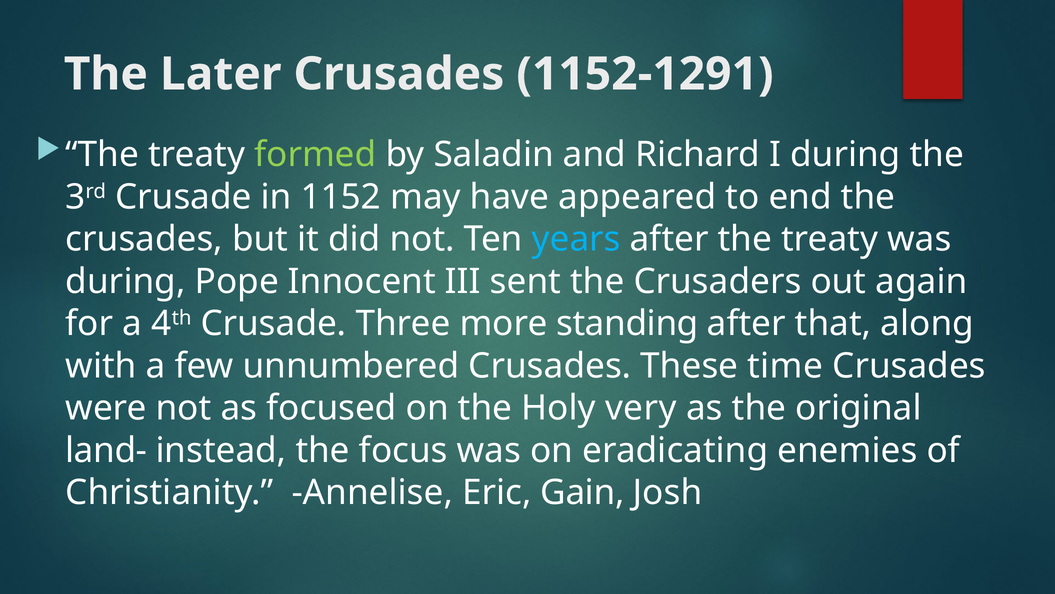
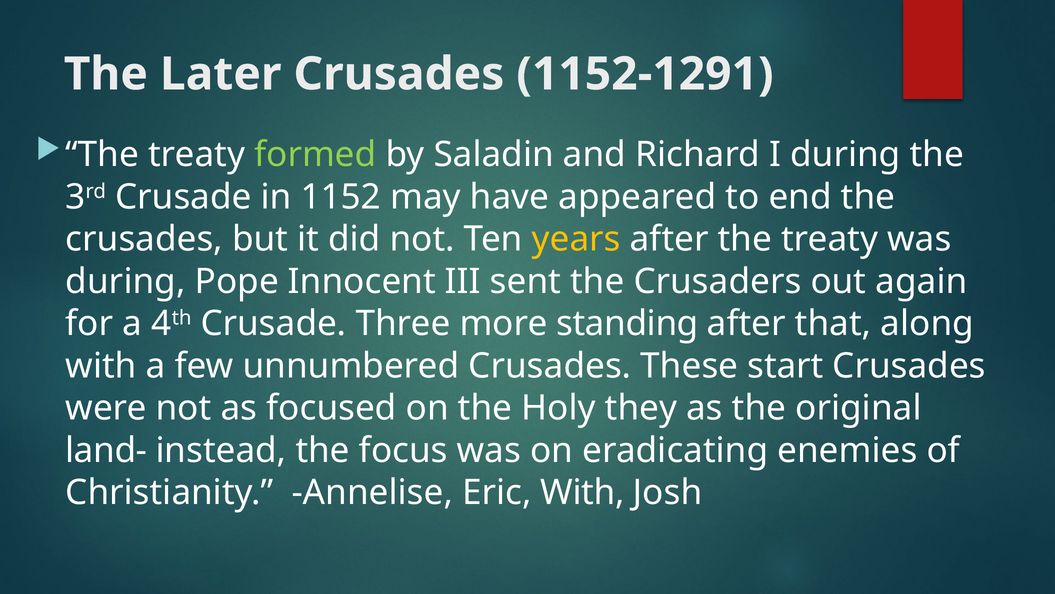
years colour: light blue -> yellow
time: time -> start
very: very -> they
Eric Gain: Gain -> With
